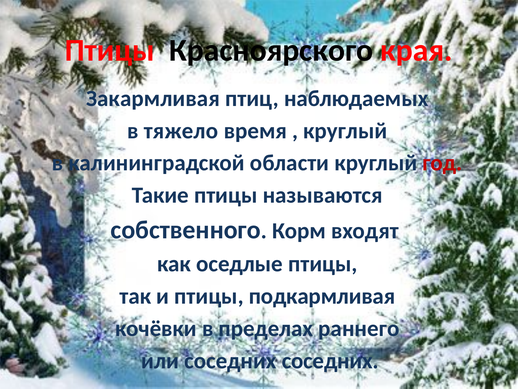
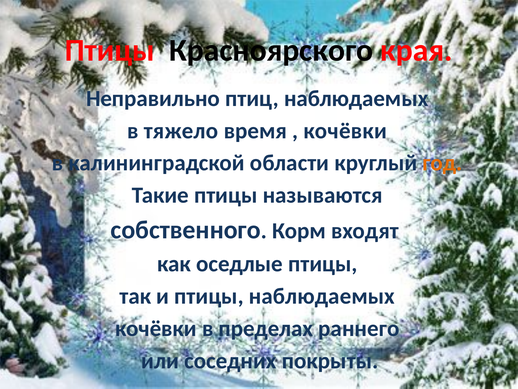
Закармливая: Закармливая -> Неправильно
круглый at (345, 131): круглый -> кочёвки
год colour: red -> orange
птицы подкармливая: подкармливая -> наблюдаемых
соседних соседних: соседних -> покрыты
